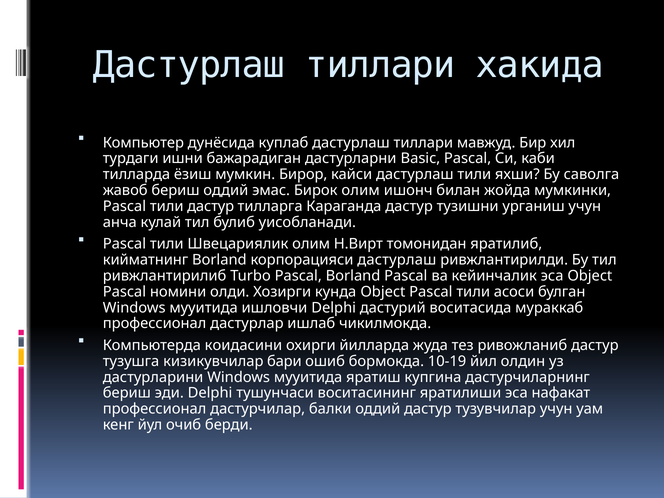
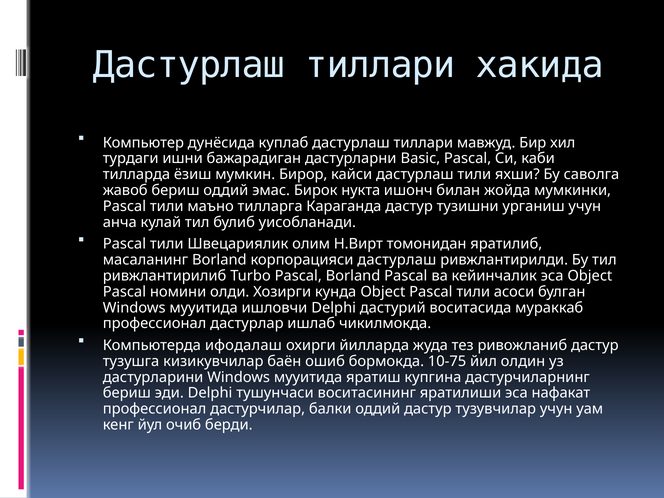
Бирок олим: олим -> нукта
тили дастур: дастур -> маъно
кийматнинг: кийматнинг -> масаланинг
коидасини: коидасини -> ифодалаш
бари: бари -> баён
10-19: 10-19 -> 10-75
